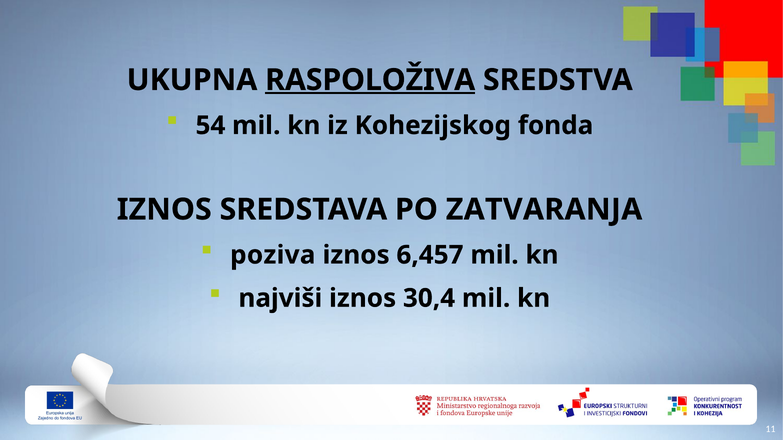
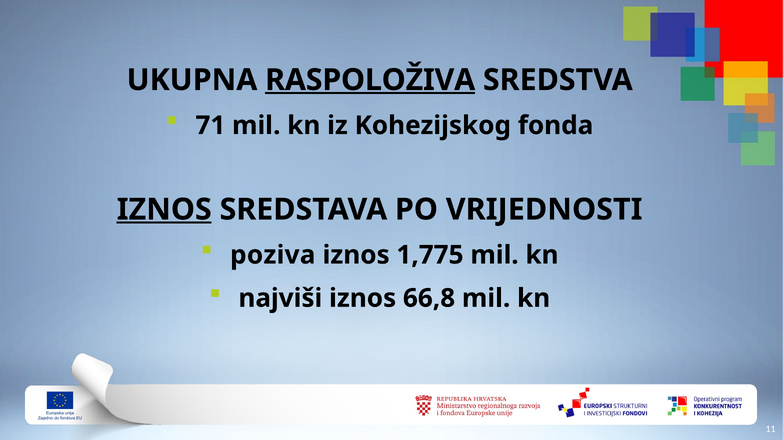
54: 54 -> 71
IZNOS at (164, 210) underline: none -> present
ZATVARANJA: ZATVARANJA -> VRIJEDNOSTI
6,457: 6,457 -> 1,775
30,4: 30,4 -> 66,8
